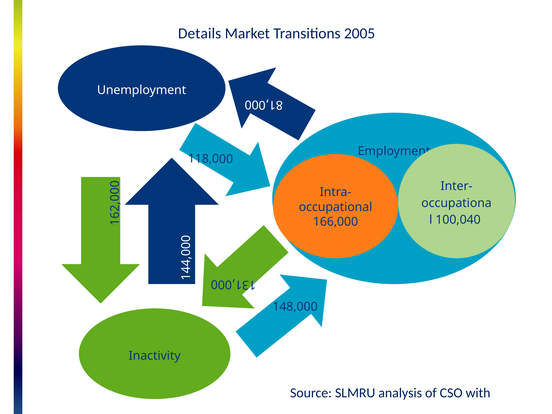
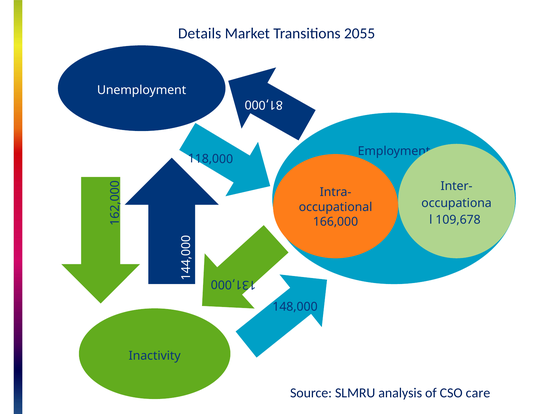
2005: 2005 -> 2055
100,040: 100,040 -> 109,678
with: with -> care
